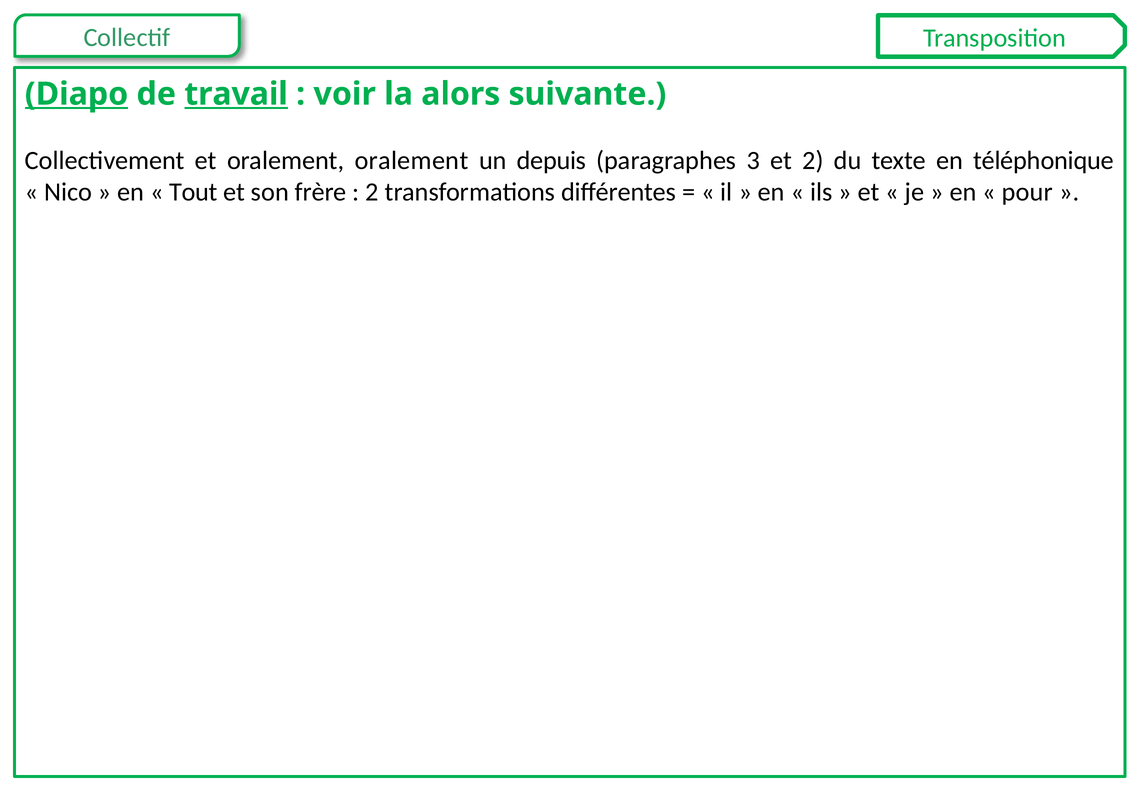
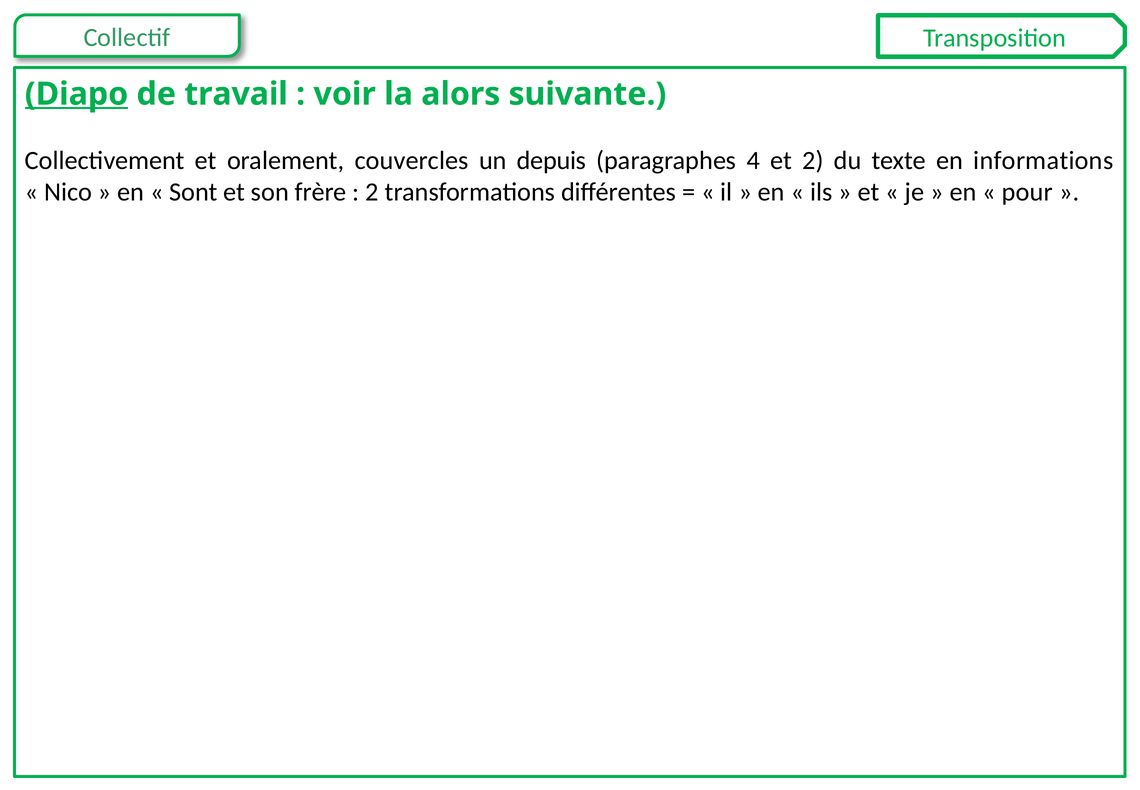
travail underline: present -> none
oralement oralement: oralement -> couvercles
3: 3 -> 4
téléphonique: téléphonique -> informations
Tout: Tout -> Sont
